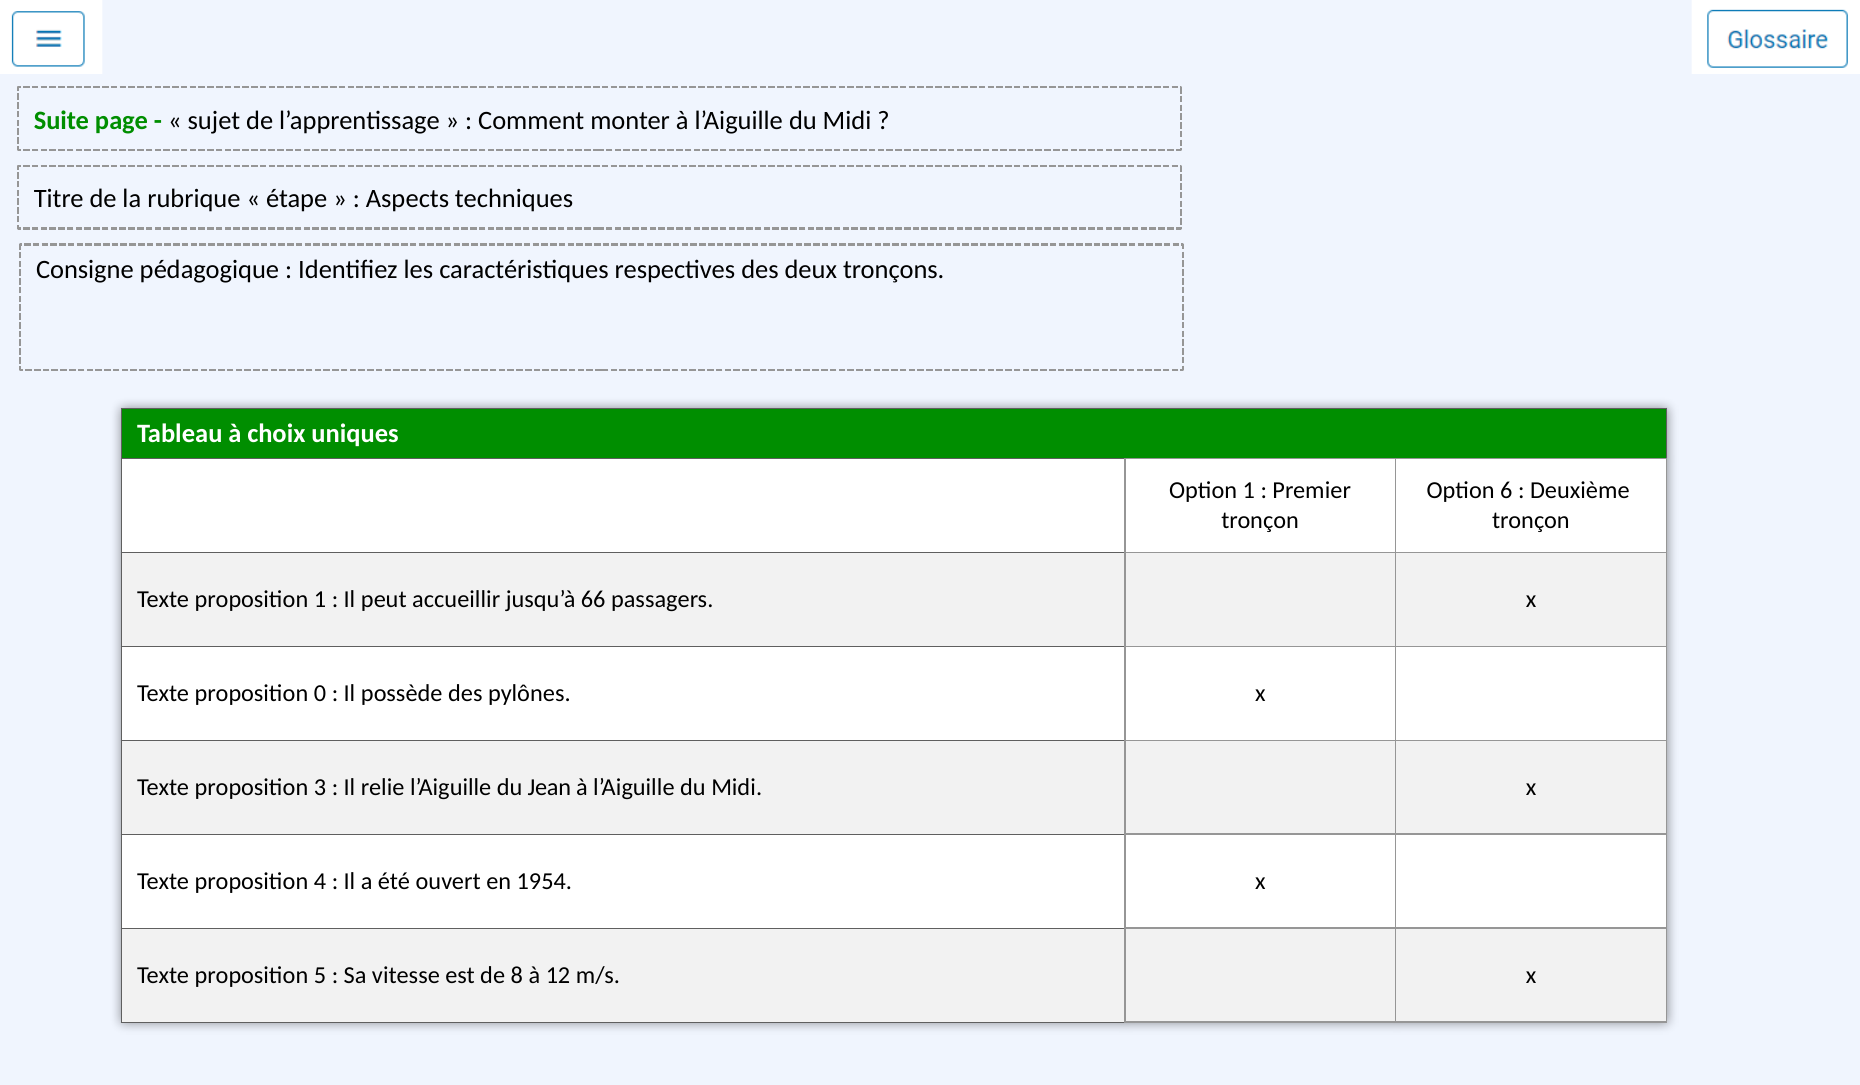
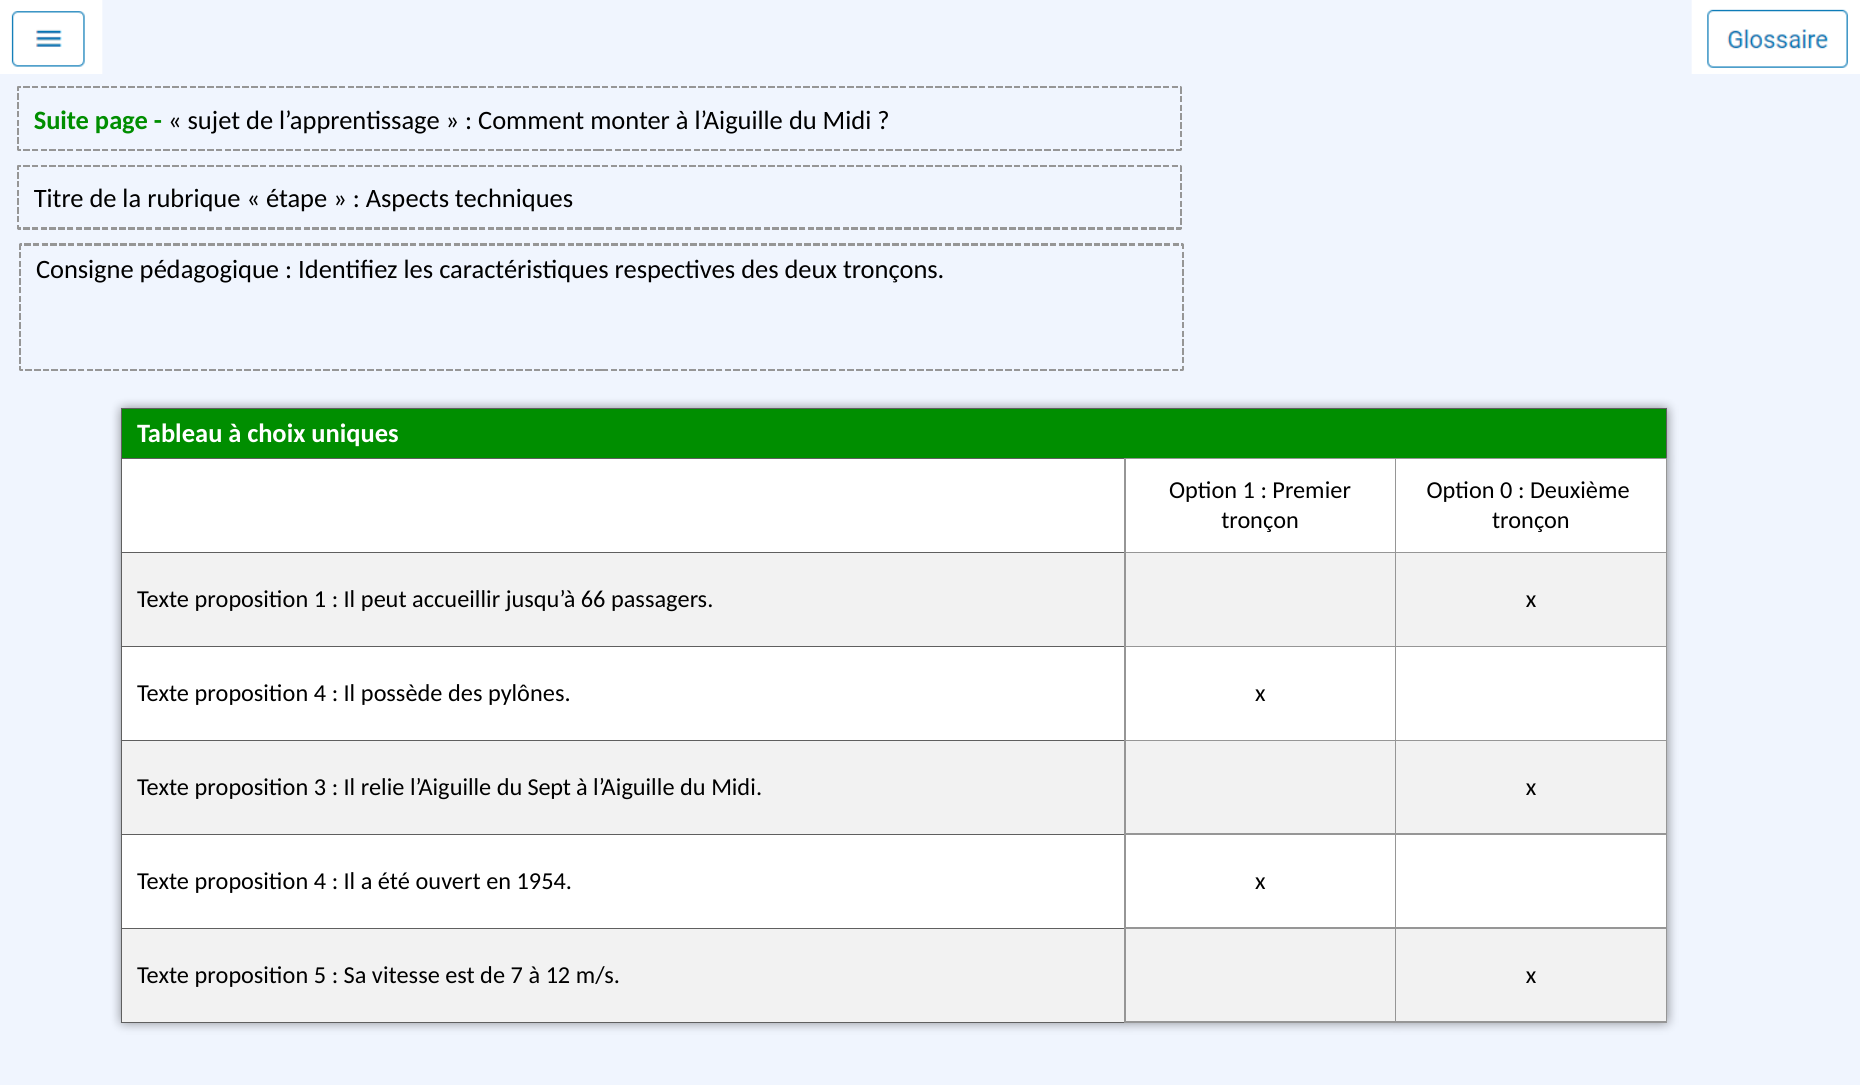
6: 6 -> 0
0 at (320, 693): 0 -> 4
Jean: Jean -> Sept
8: 8 -> 7
